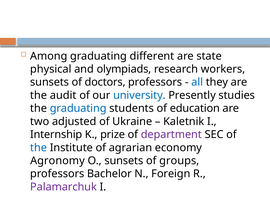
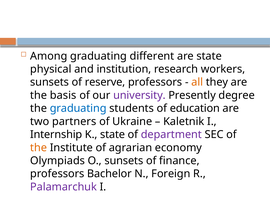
olympiads: olympiads -> institution
doctors: doctors -> reserve
all colour: blue -> orange
audit: audit -> basis
university colour: blue -> purple
studies: studies -> degree
adjusted: adjusted -> partners
K prize: prize -> state
the at (39, 147) colour: blue -> orange
Agronomy: Agronomy -> Olympiads
groups: groups -> finance
